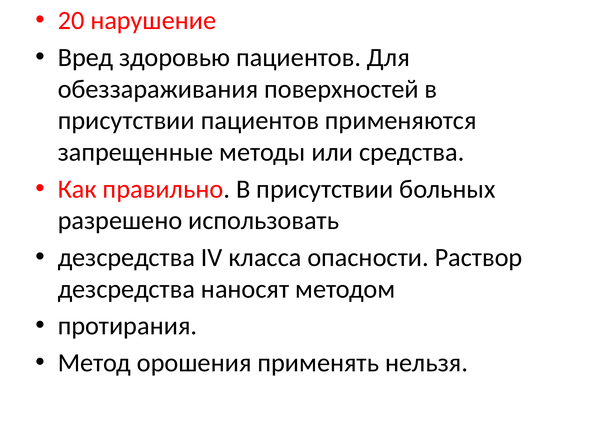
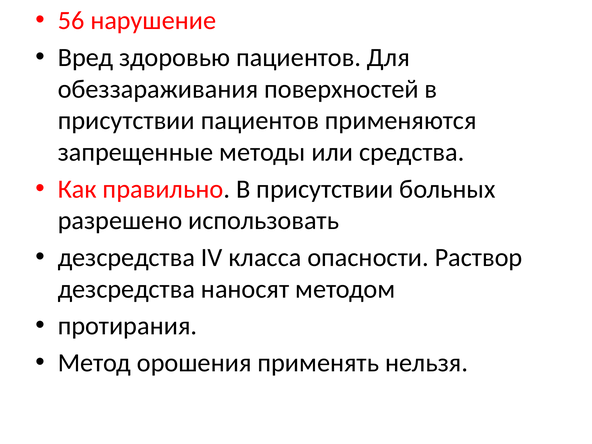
20: 20 -> 56
